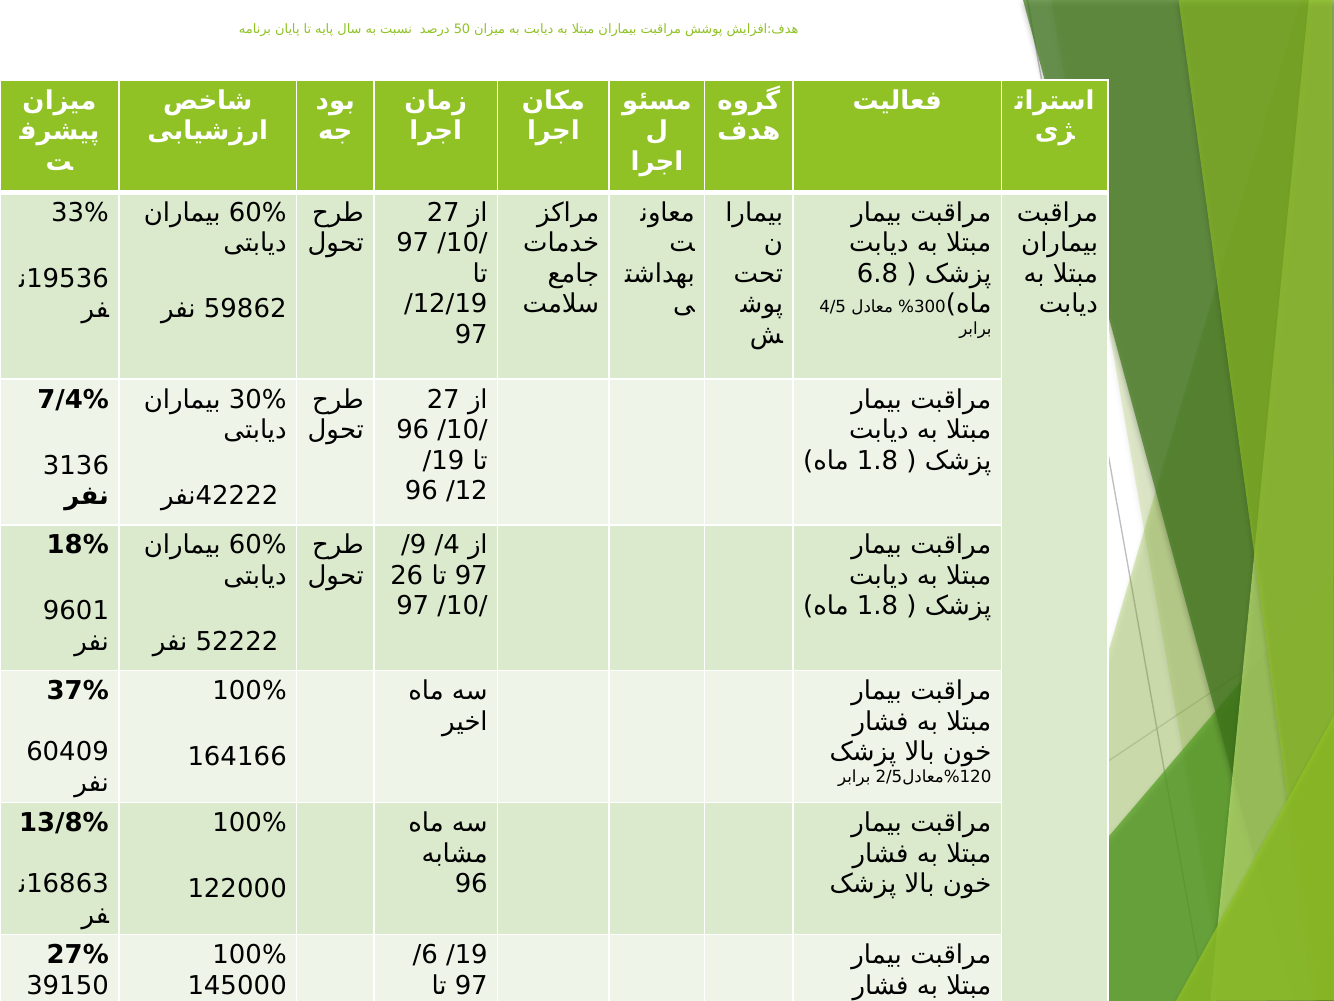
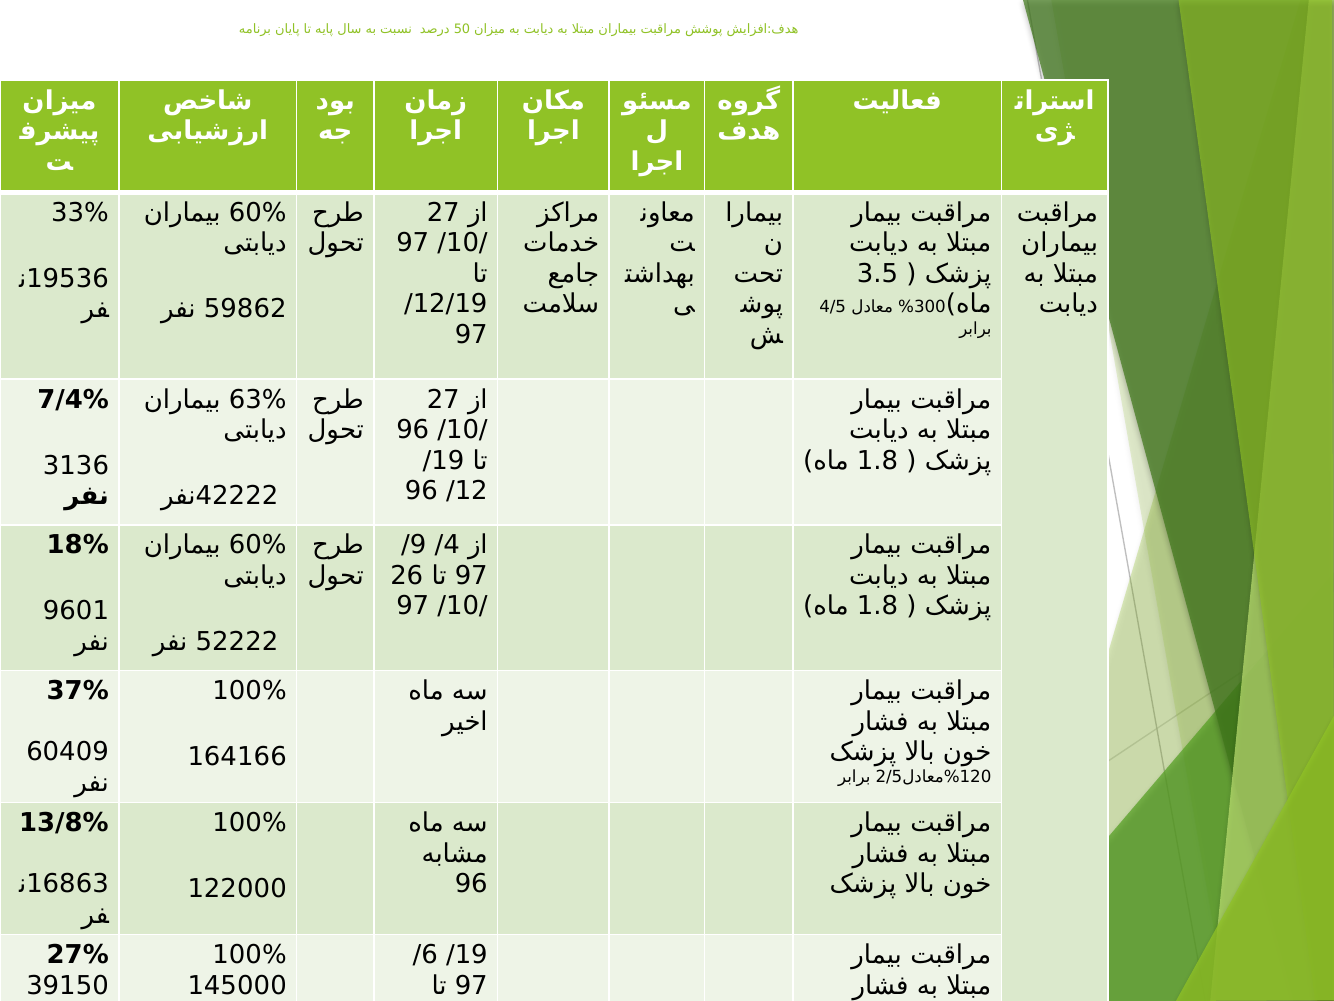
6.8: 6.8 -> 3.5
30%: 30% -> 63%
